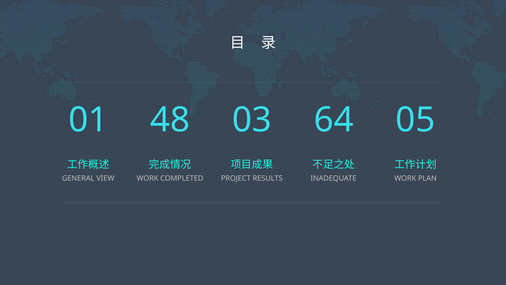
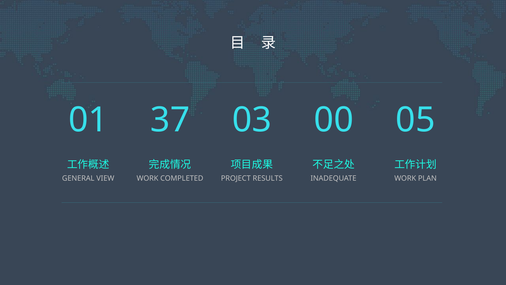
48: 48 -> 37
64: 64 -> 00
